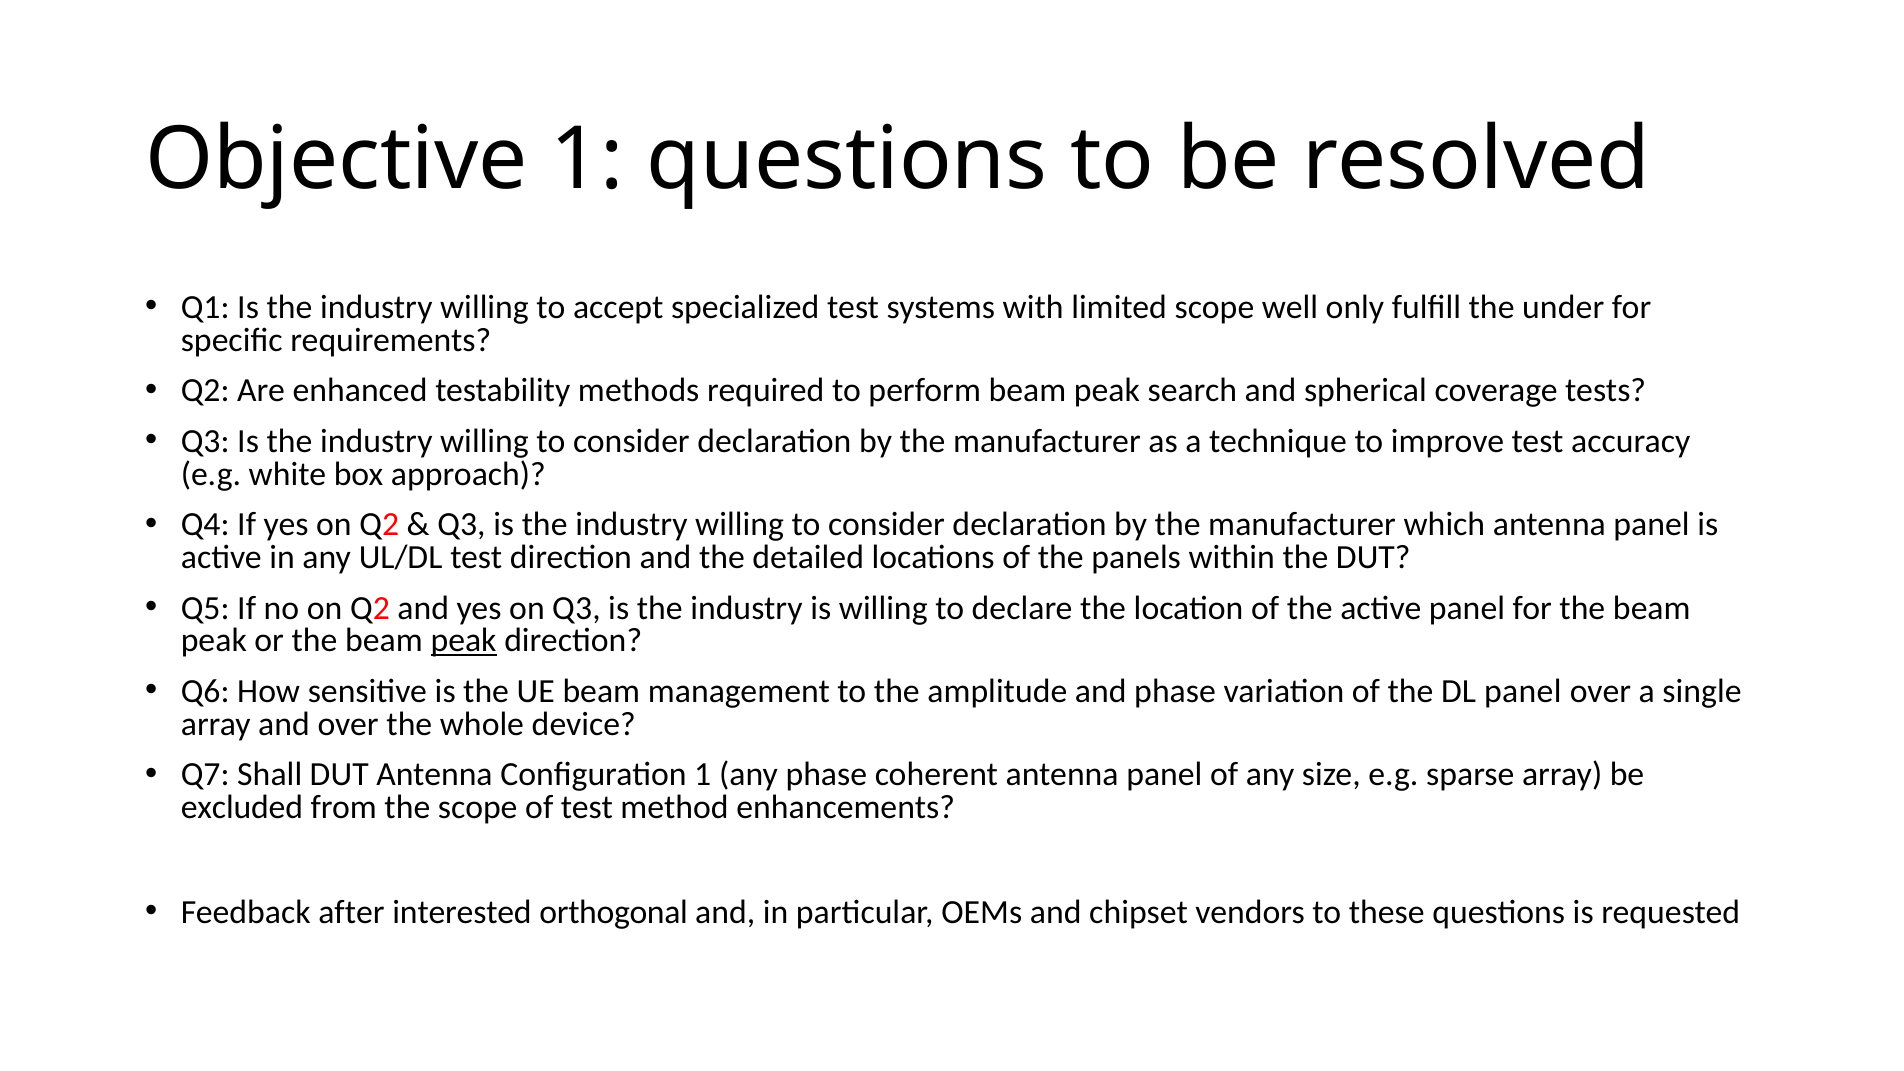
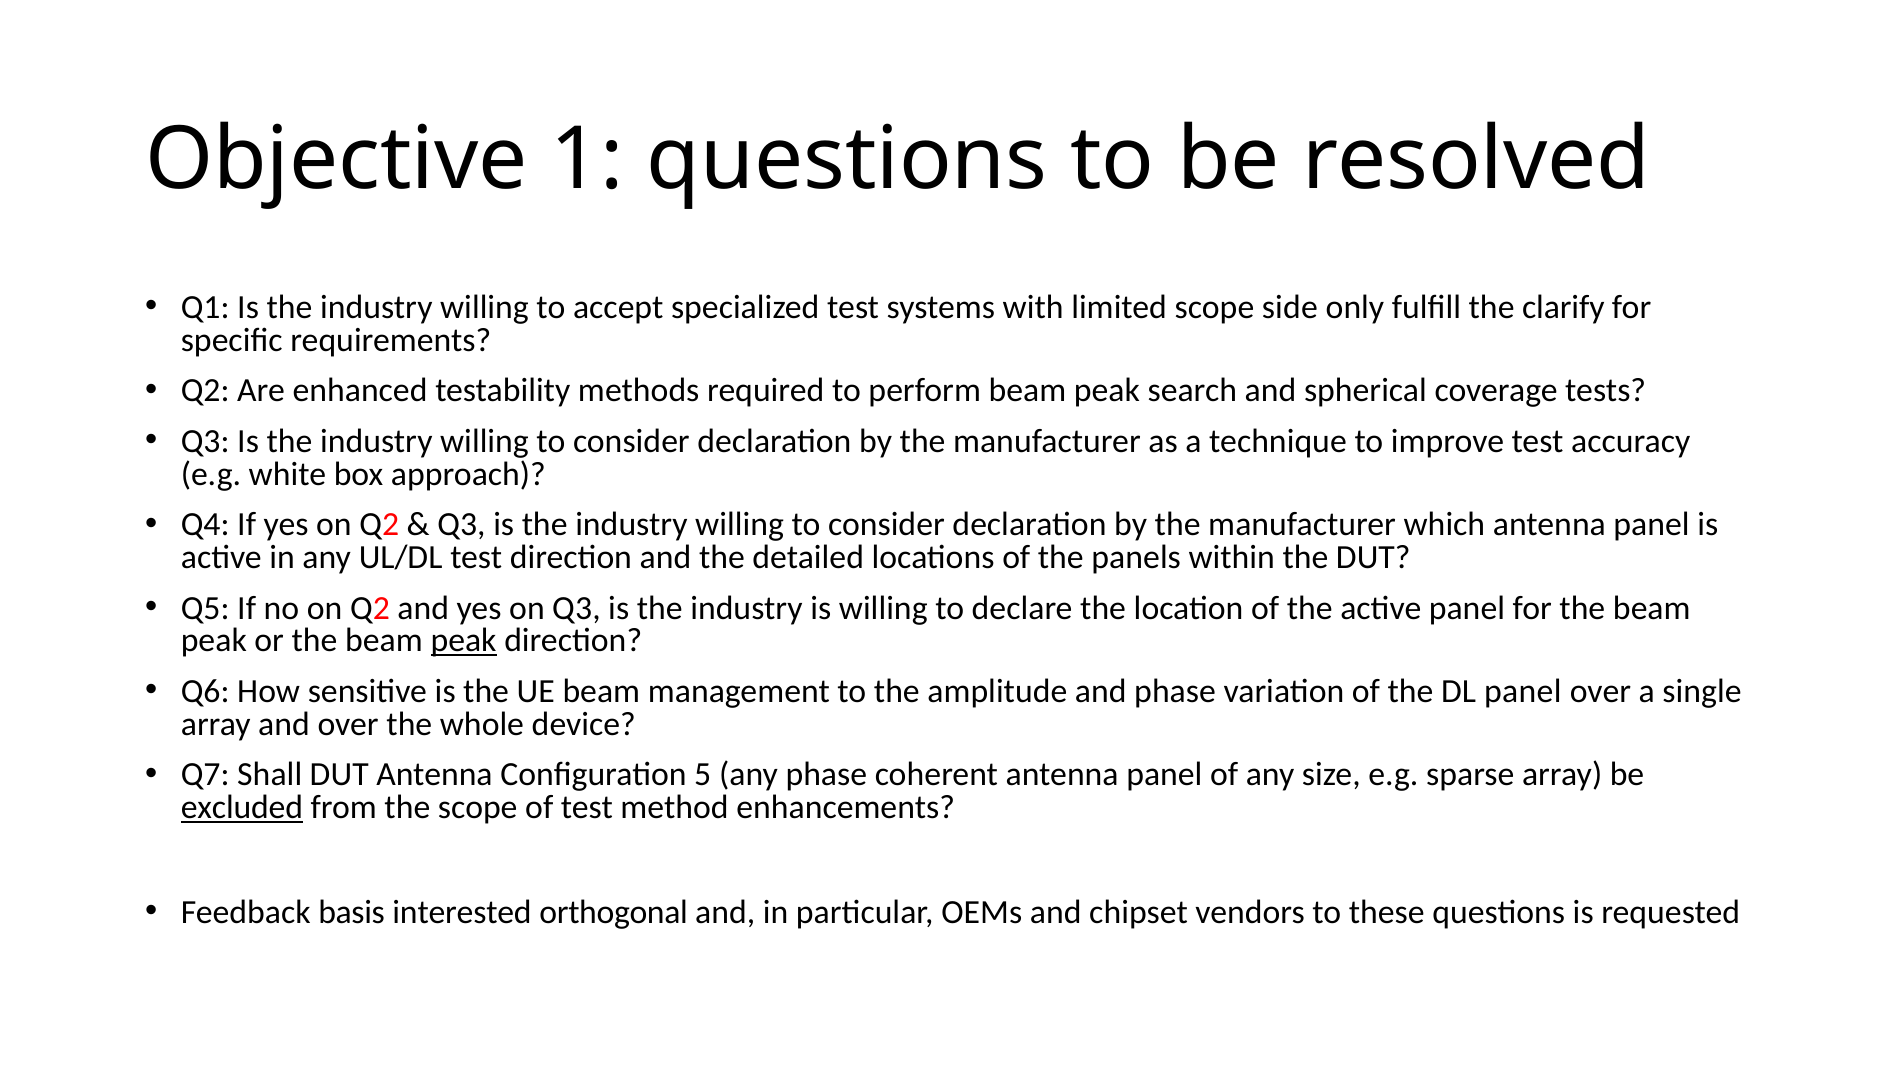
well: well -> side
under: under -> clarify
Configuration 1: 1 -> 5
excluded underline: none -> present
after: after -> basis
